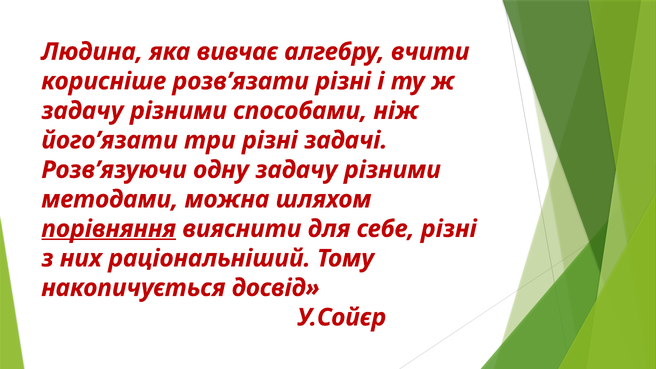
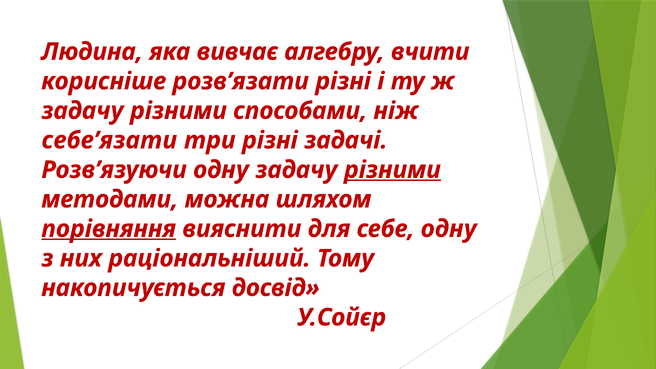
його’язати: його’язати -> себе’язати
різними at (392, 170) underline: none -> present
себе різні: різні -> одну
